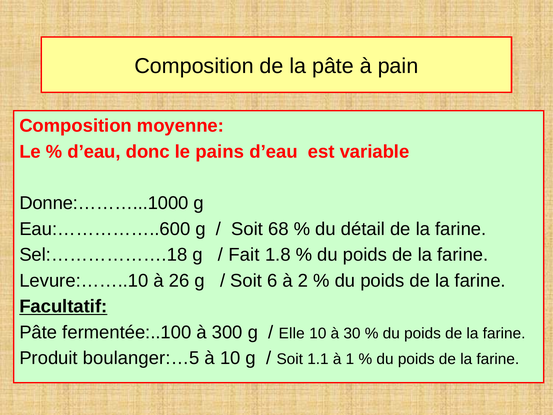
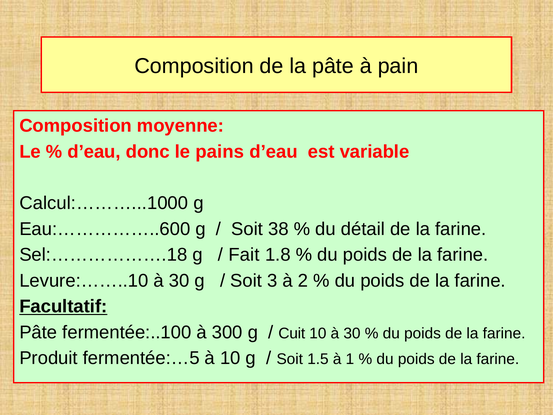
Donne:………...1000: Donne:………...1000 -> Calcul:………...1000
68: 68 -> 38
Levure:……..10 à 26: 26 -> 30
6: 6 -> 3
Elle: Elle -> Cuit
boulanger:…5: boulanger:…5 -> fermentée:…5
1.1: 1.1 -> 1.5
